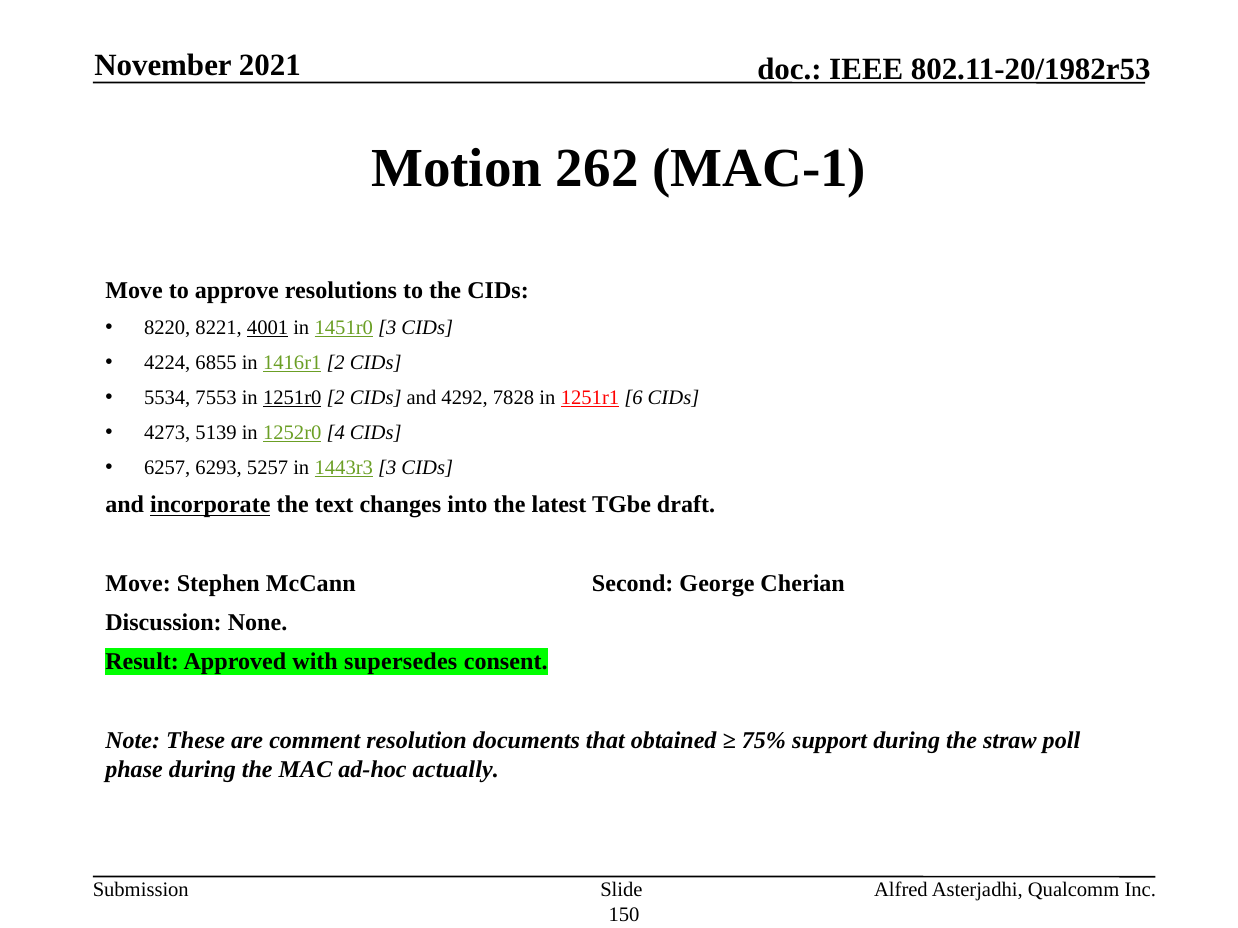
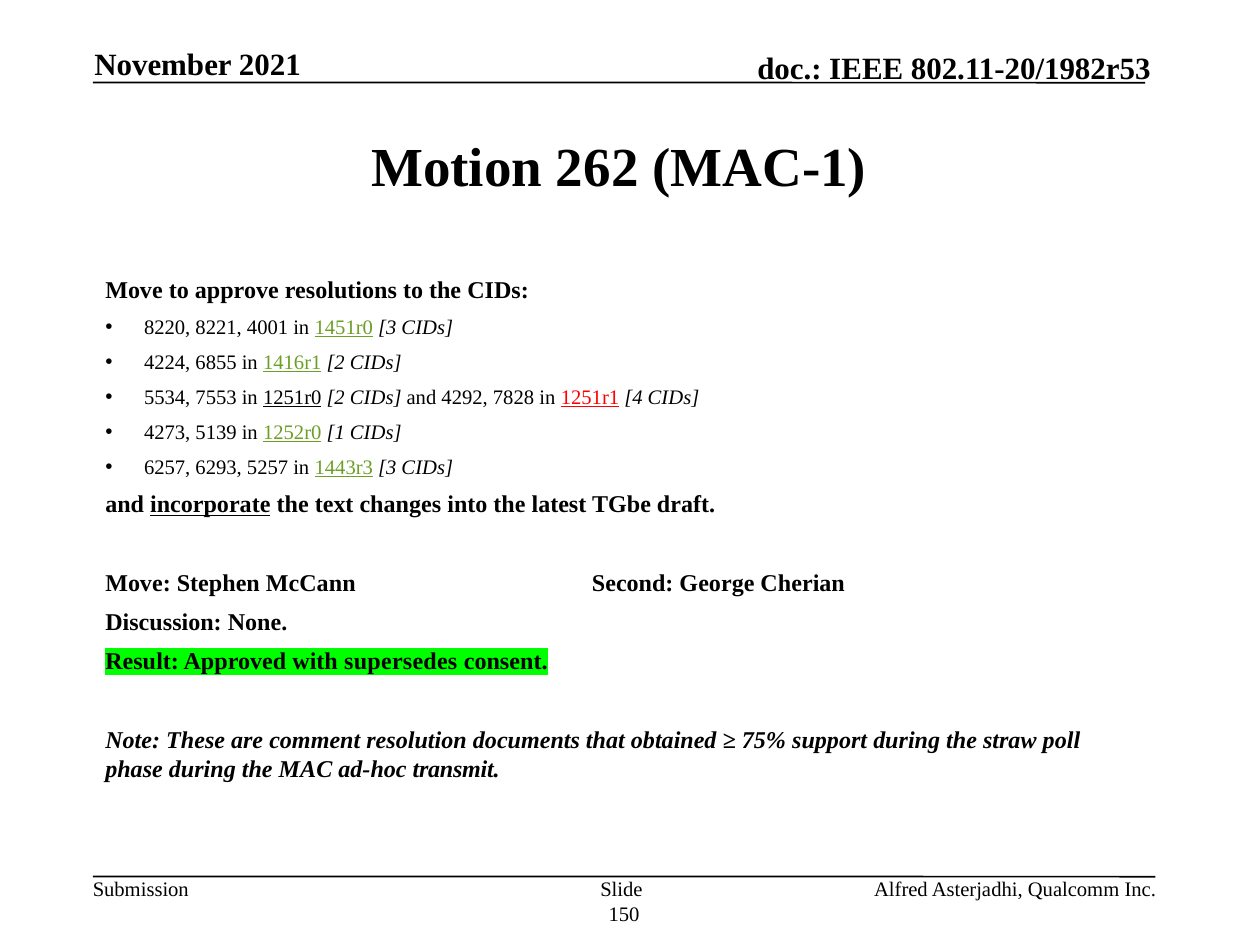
4001 underline: present -> none
6: 6 -> 4
4: 4 -> 1
actually: actually -> transmit
